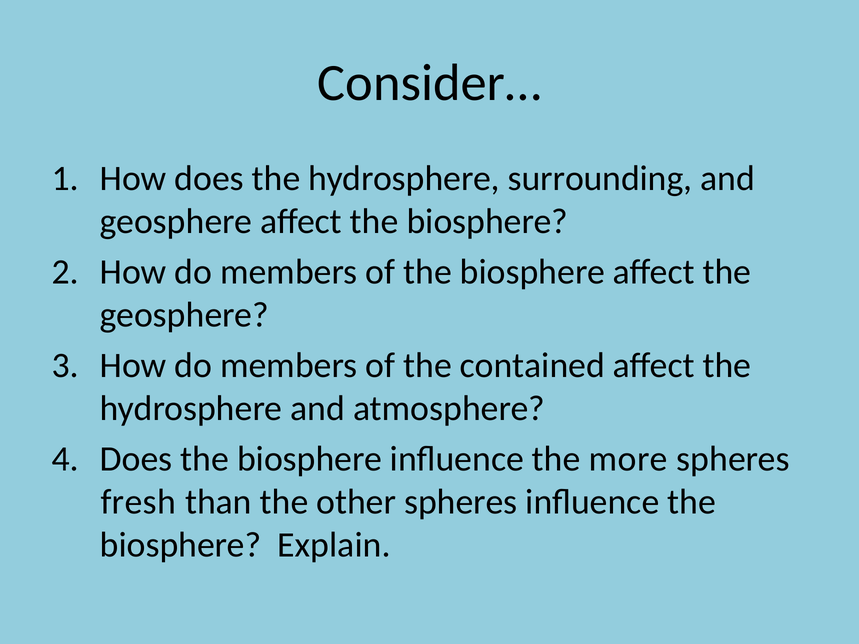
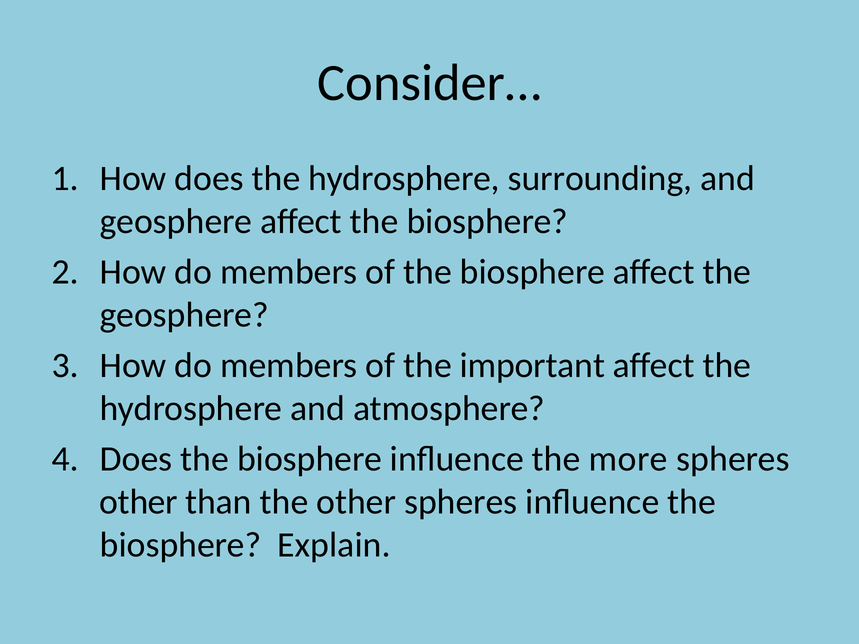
contained: contained -> important
fresh at (138, 502): fresh -> other
